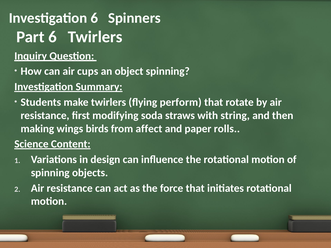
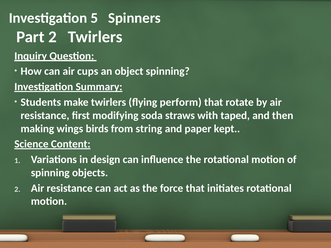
Investigation 6: 6 -> 5
Part 6: 6 -> 2
string: string -> taped
affect: affect -> string
rolls: rolls -> kept
